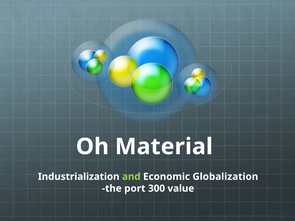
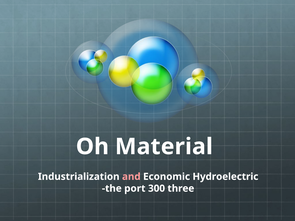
and colour: light green -> pink
Globalization: Globalization -> Hydroelectric
value: value -> three
